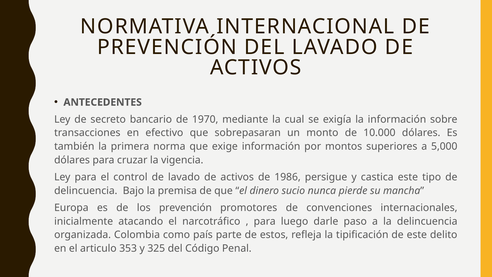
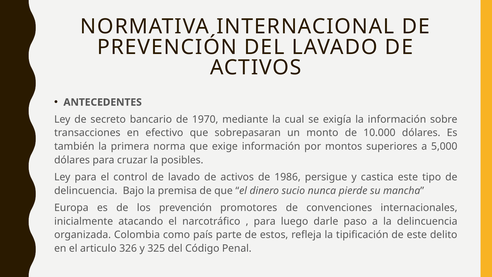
vigencia: vigencia -> posibles
353: 353 -> 326
